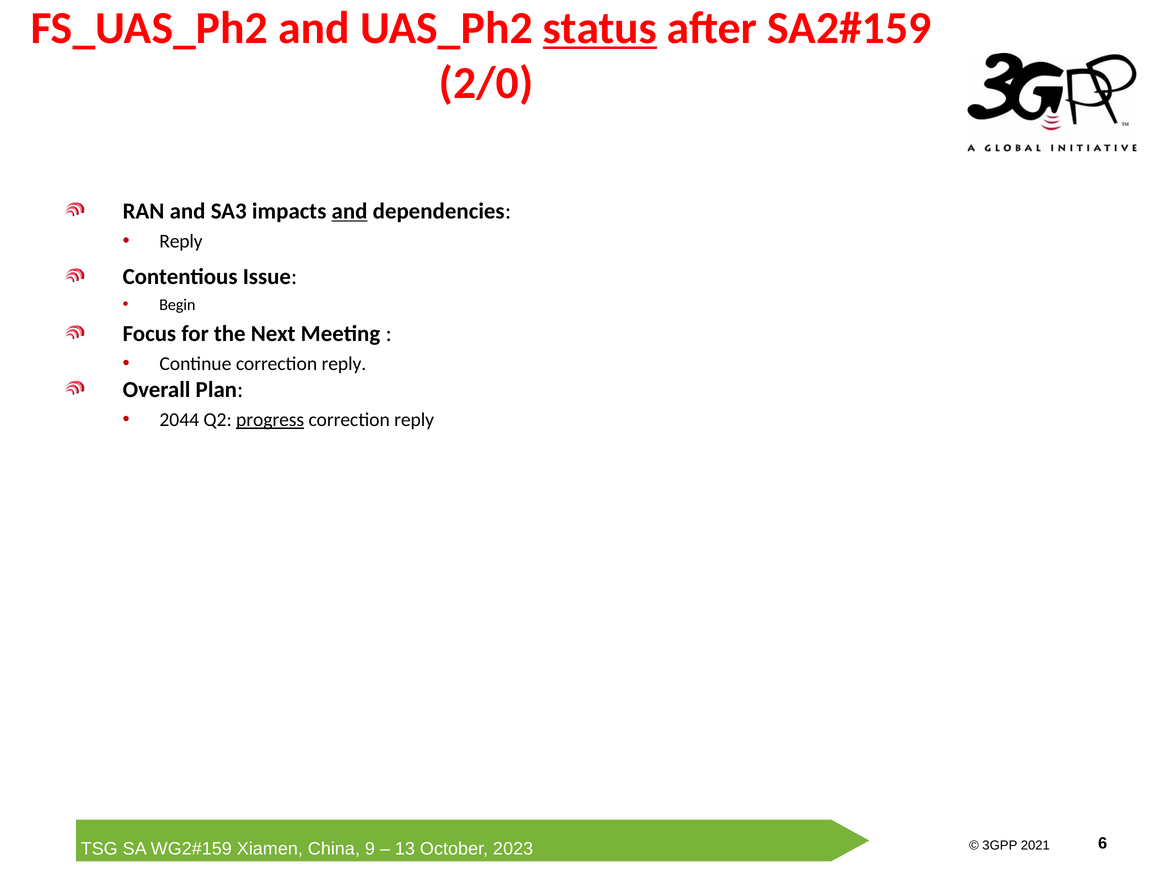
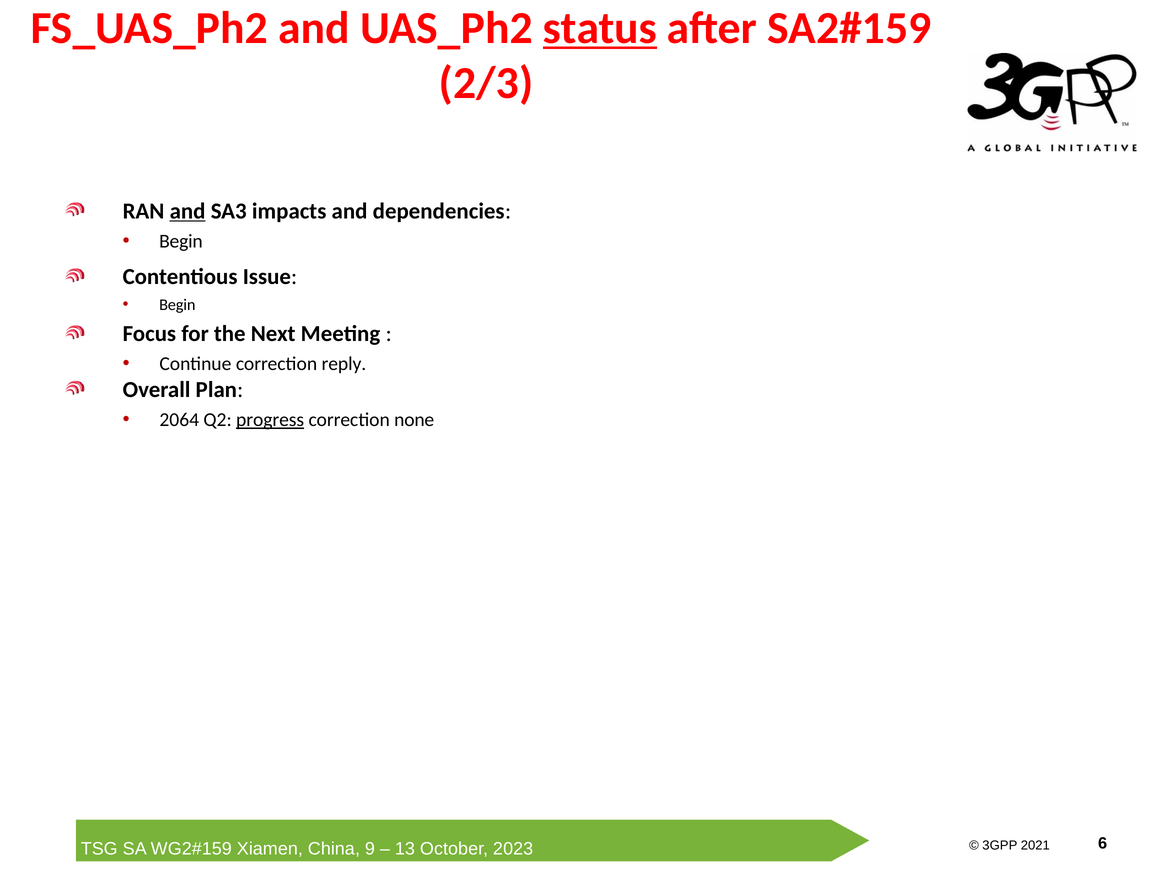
2/0: 2/0 -> 2/3
and at (188, 211) underline: none -> present
and at (349, 211) underline: present -> none
Reply at (181, 241): Reply -> Begin
2044: 2044 -> 2064
reply at (414, 420): reply -> none
